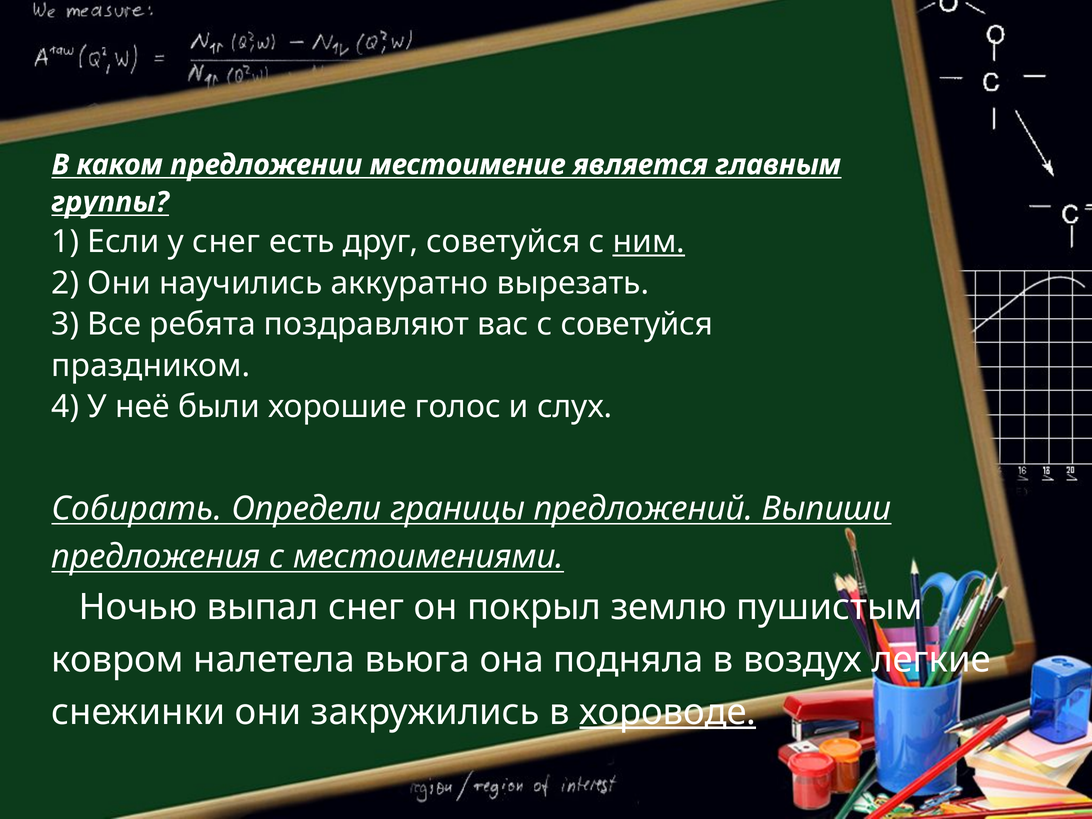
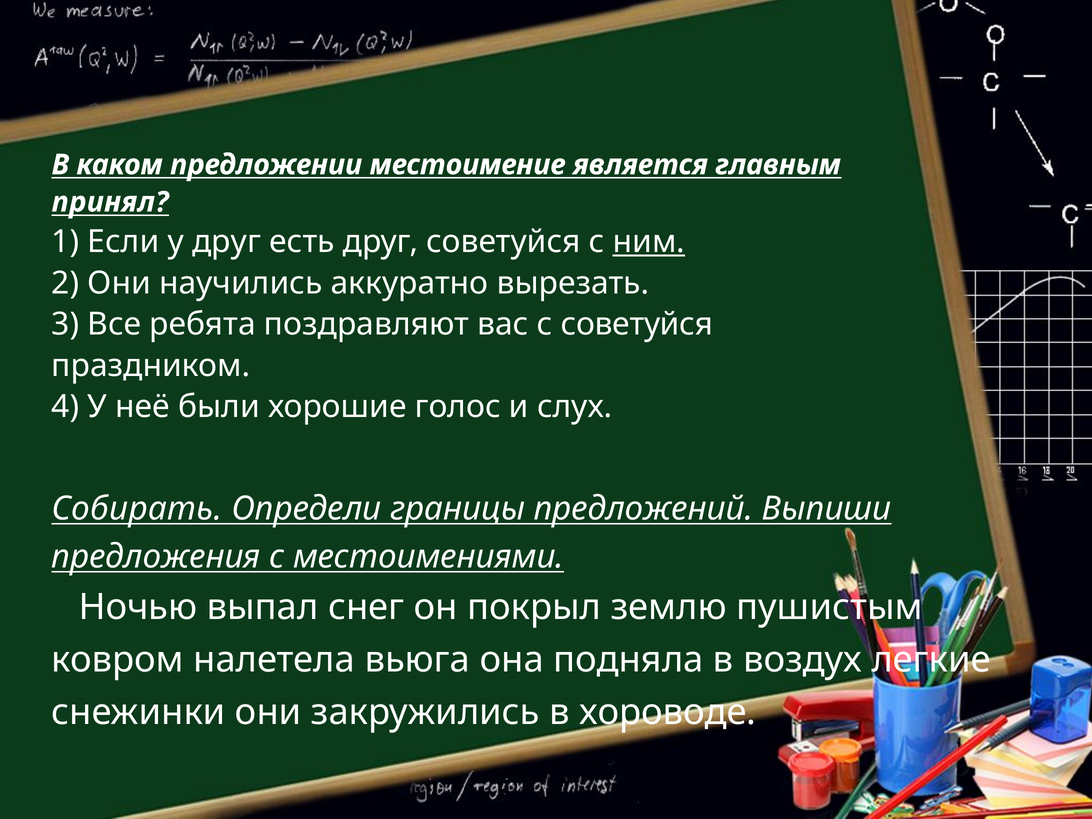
группы: группы -> принял
у снег: снег -> друг
хороводе underline: present -> none
